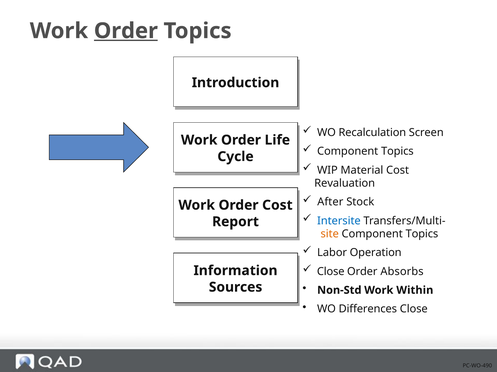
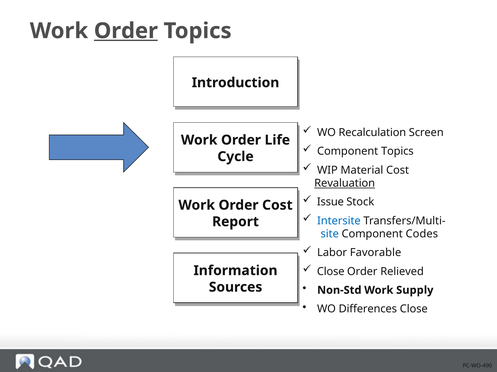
Revaluation underline: none -> present
After: After -> Issue
site colour: orange -> blue
Topics at (422, 234): Topics -> Codes
Operation: Operation -> Favorable
Absorbs: Absorbs -> Relieved
Within: Within -> Supply
